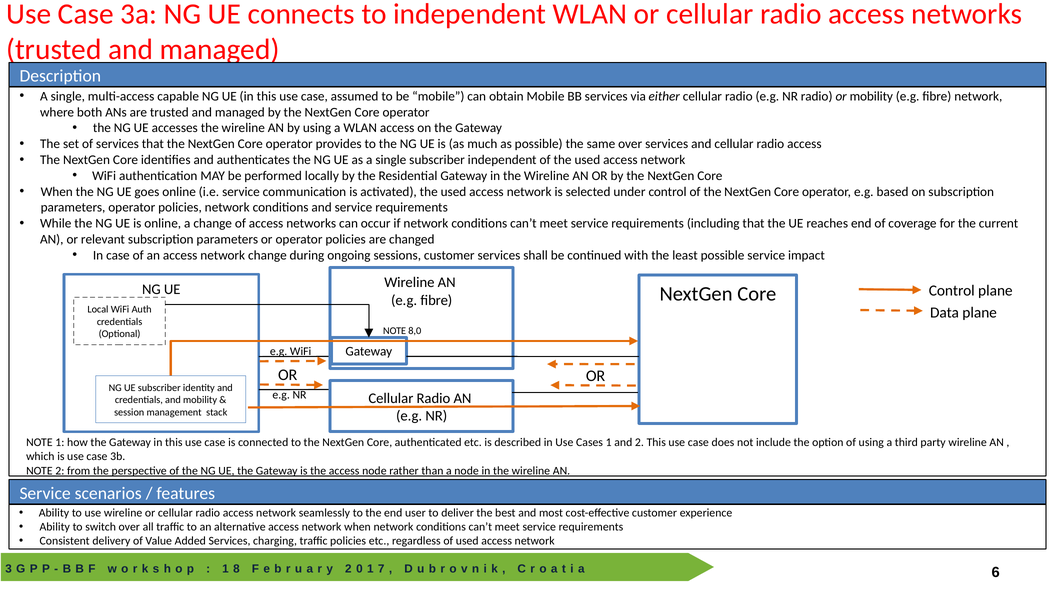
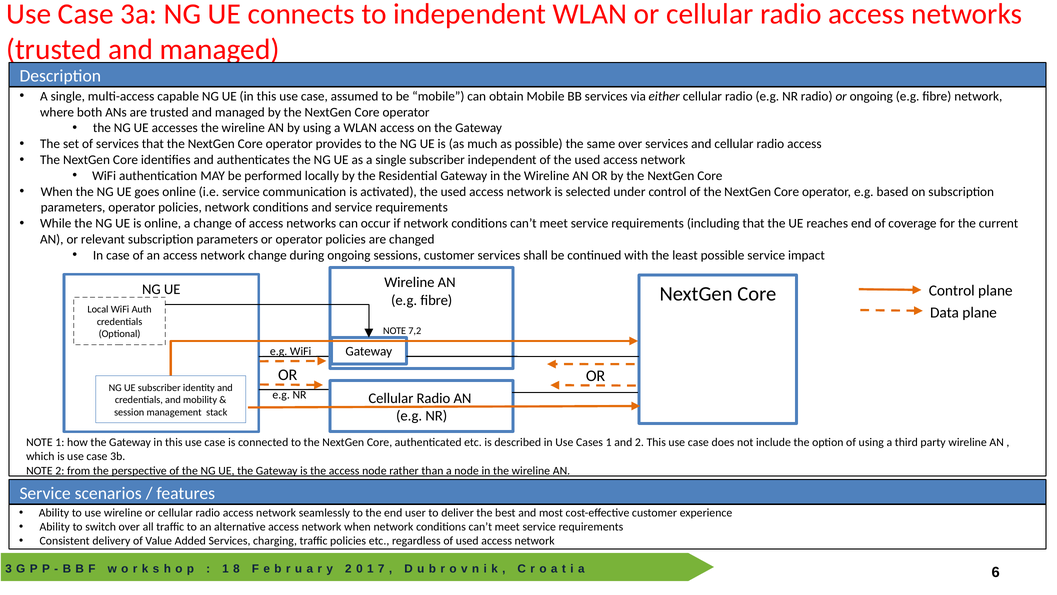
or mobility: mobility -> ongoing
8,0: 8,0 -> 7,2
